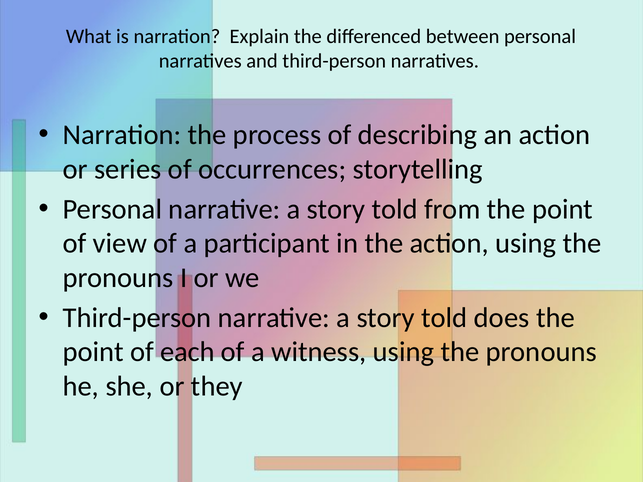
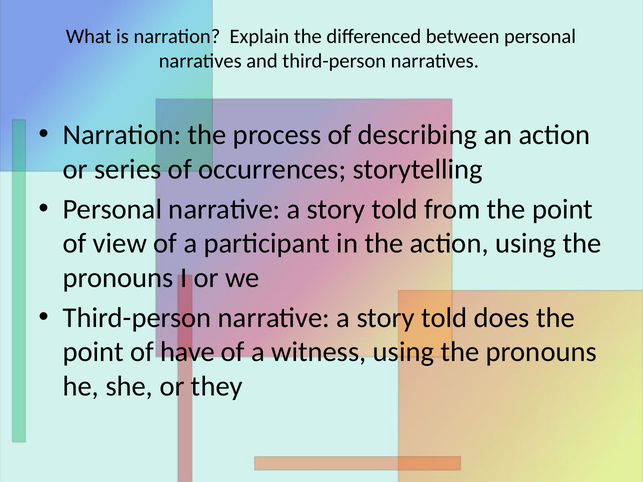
each: each -> have
